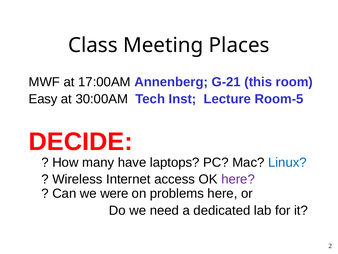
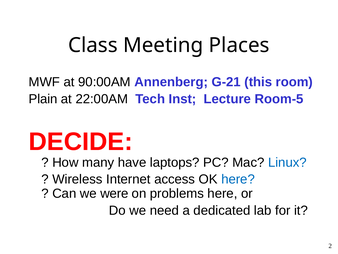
17:00AM: 17:00AM -> 90:00AM
Easy: Easy -> Plain
30:00AM: 30:00AM -> 22:00AM
here at (238, 179) colour: purple -> blue
